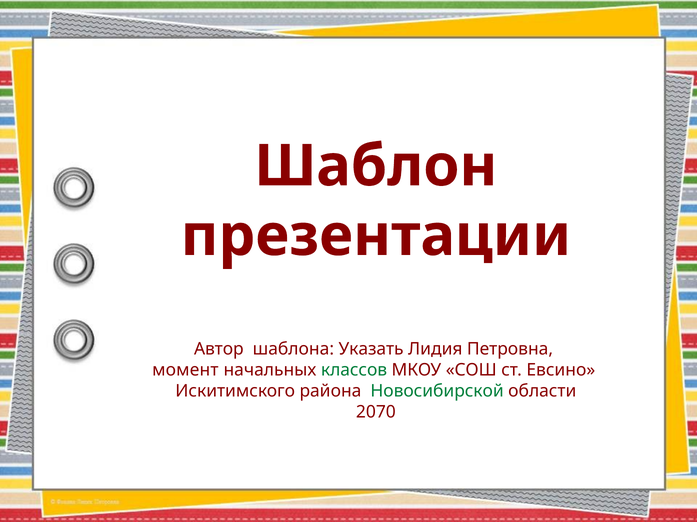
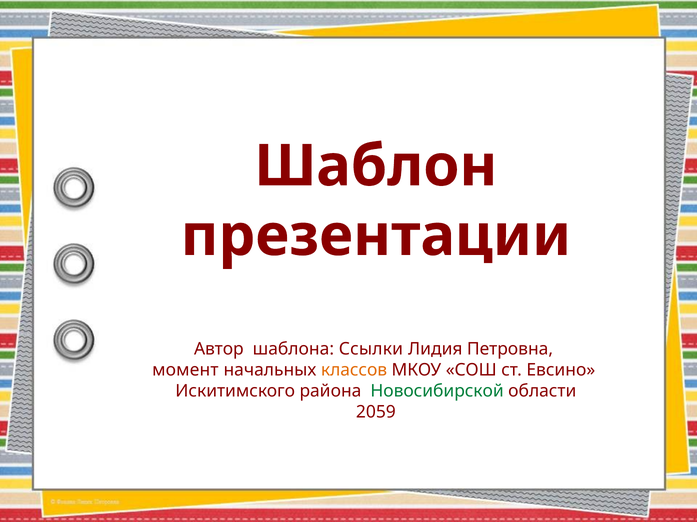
Указать: Указать -> Ссылки
классов colour: green -> orange
2070: 2070 -> 2059
